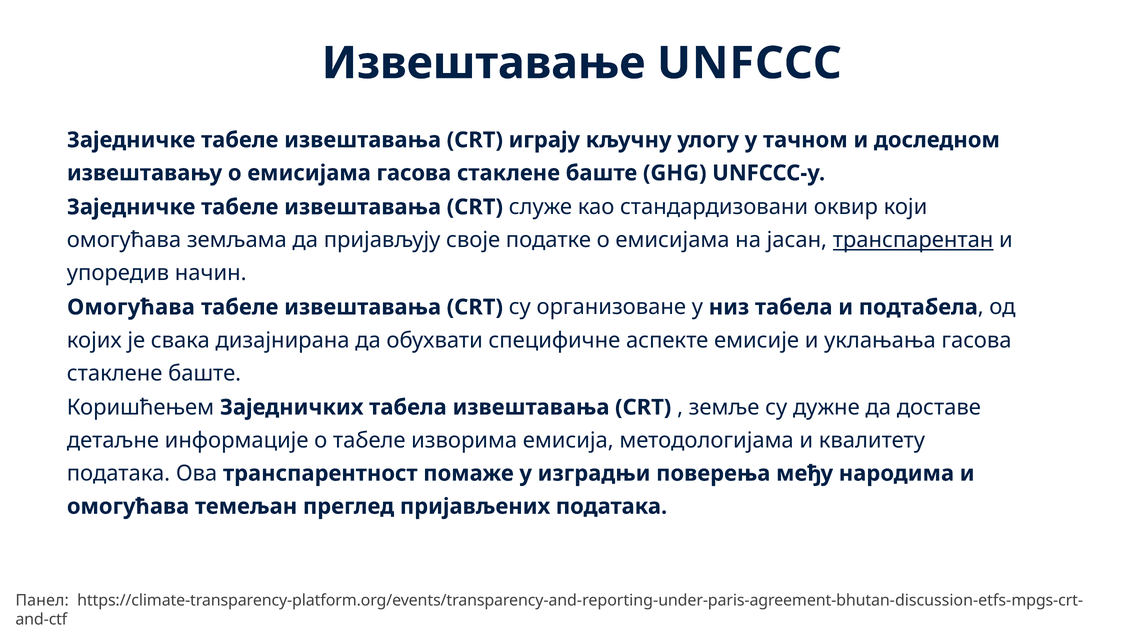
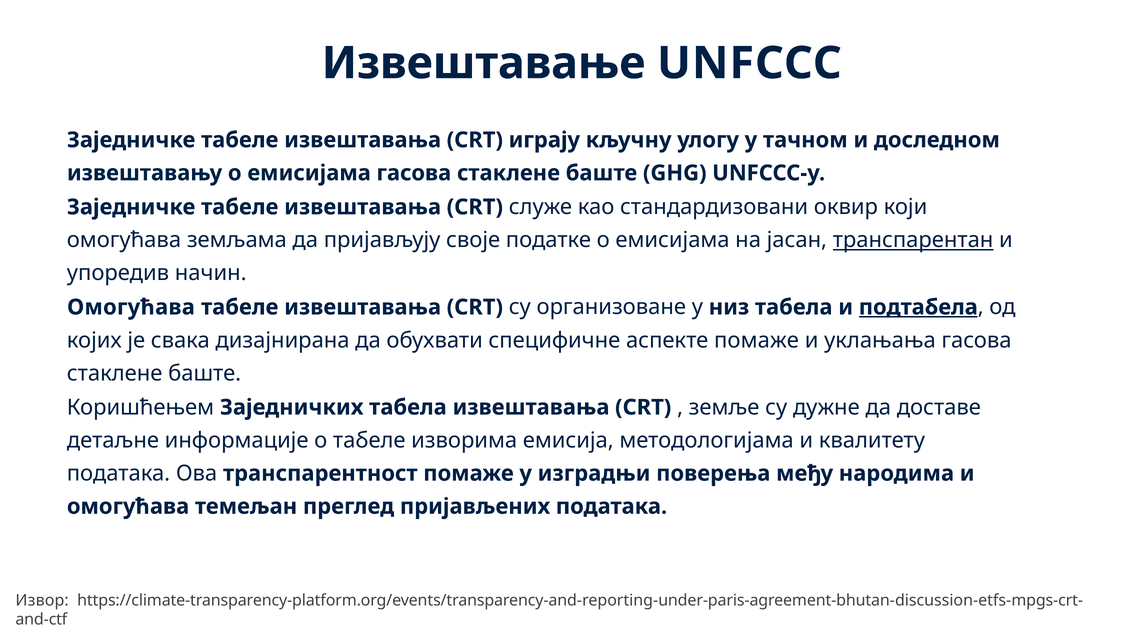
подтабела underline: none -> present
аспекте емисије: емисије -> помаже
Панел: Панел -> Извор
